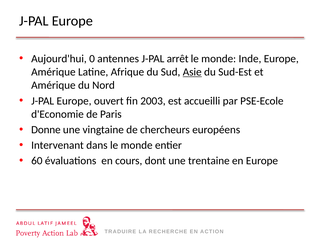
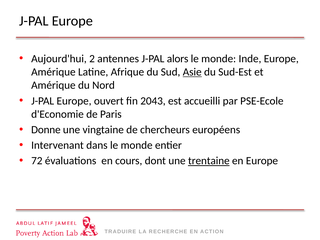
0: 0 -> 2
arrêt: arrêt -> alors
2003: 2003 -> 2043
60: 60 -> 72
trentaine underline: none -> present
